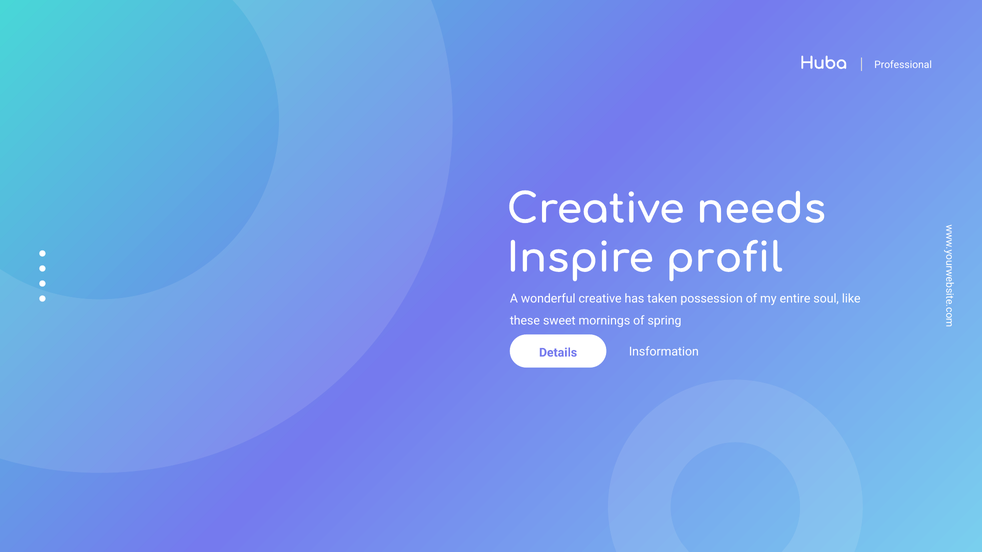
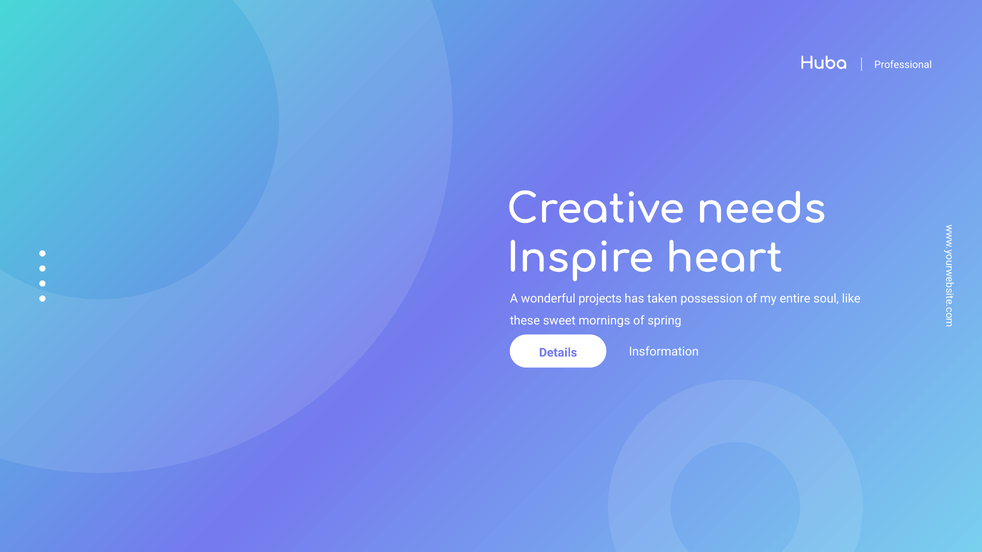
profil: profil -> heart
wonderful creative: creative -> projects
